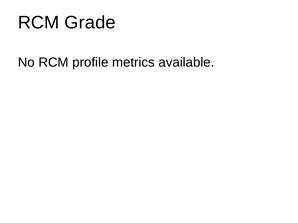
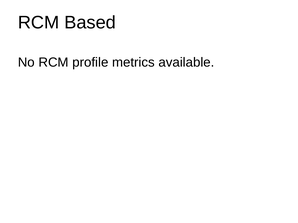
Grade: Grade -> Based
